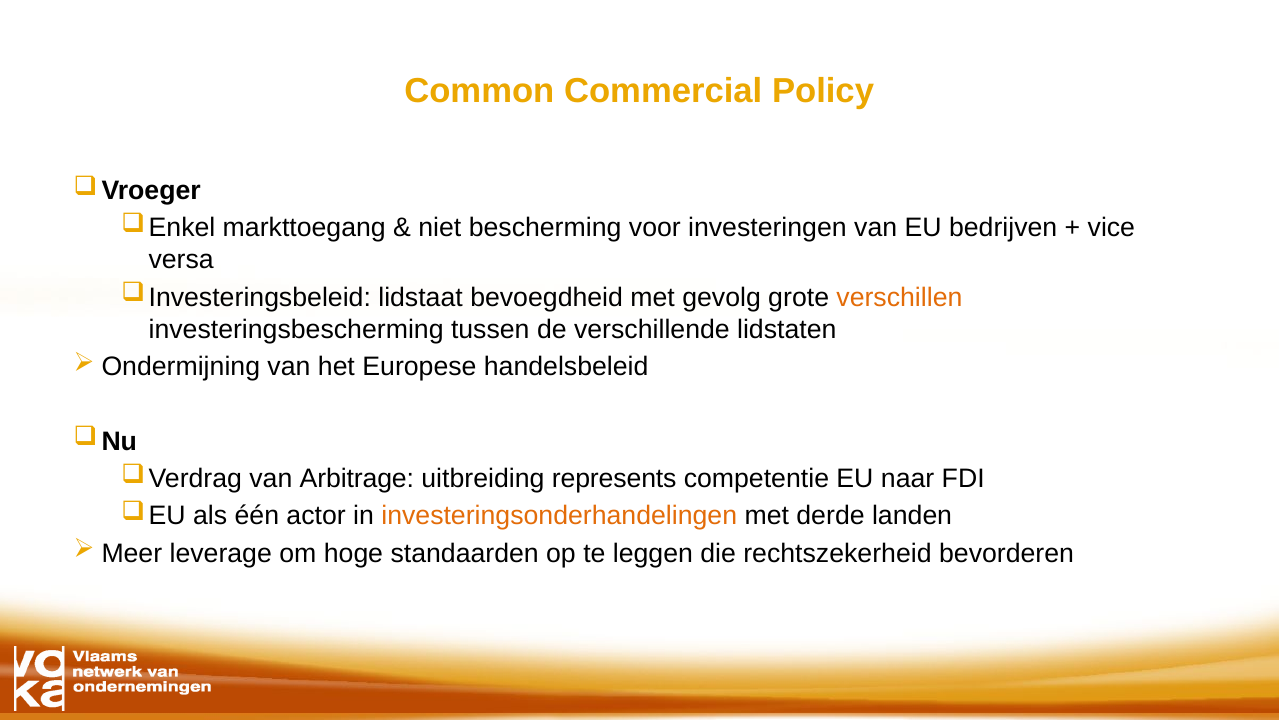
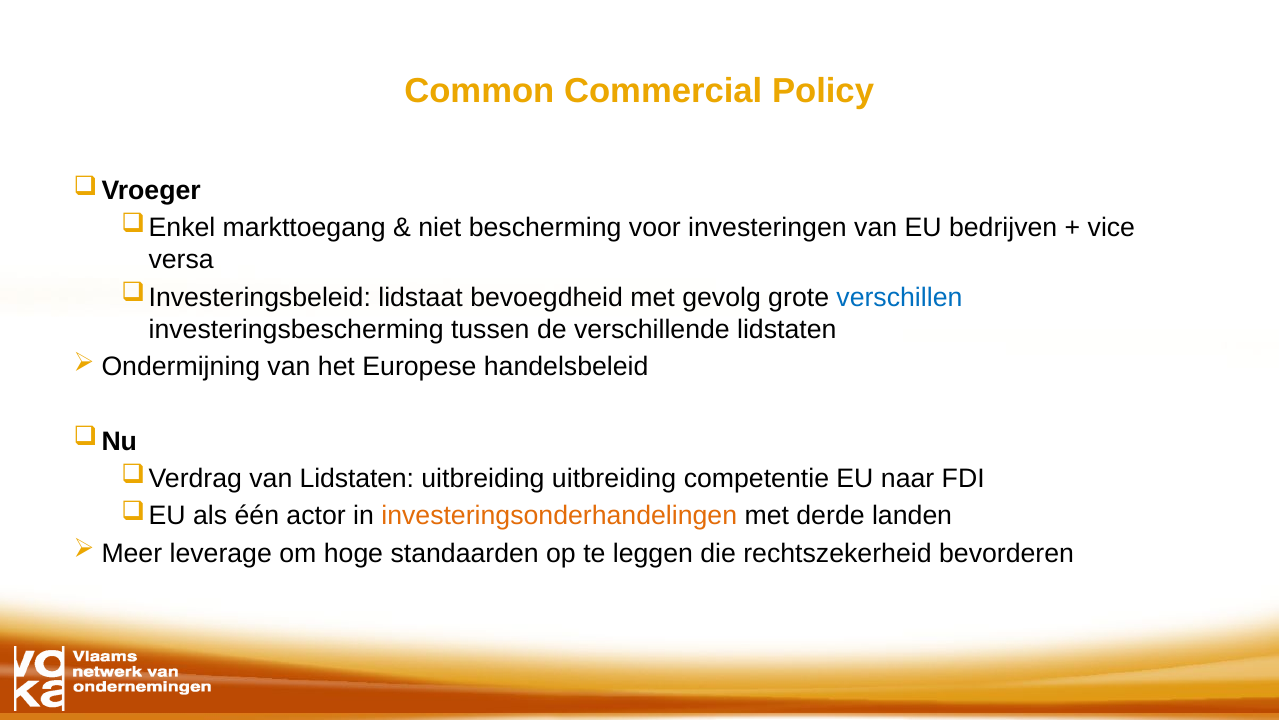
verschillen colour: orange -> blue
van Arbitrage: Arbitrage -> Lidstaten
uitbreiding represents: represents -> uitbreiding
